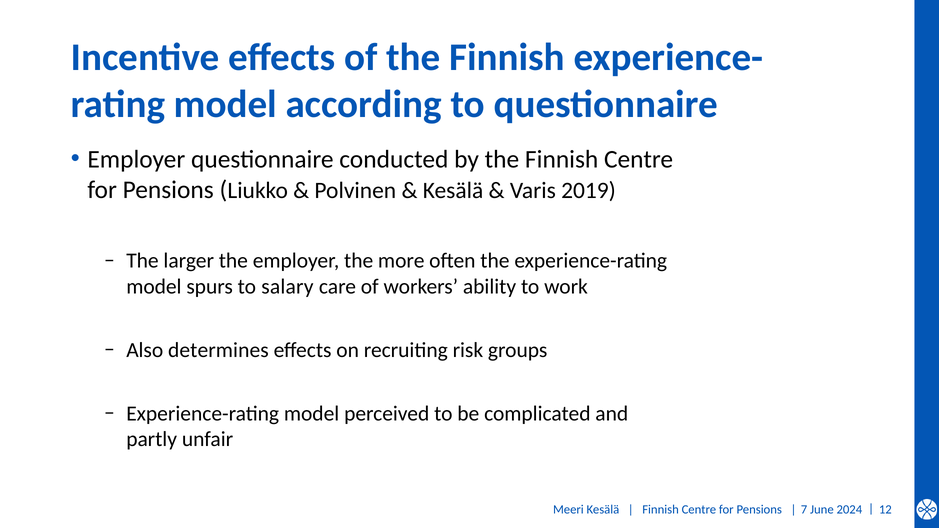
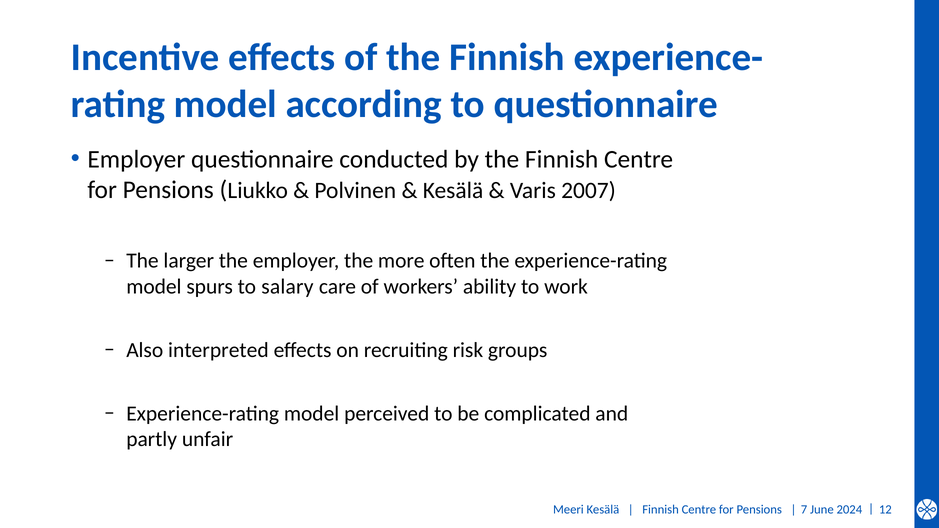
2019: 2019 -> 2007
determines: determines -> interpreted
